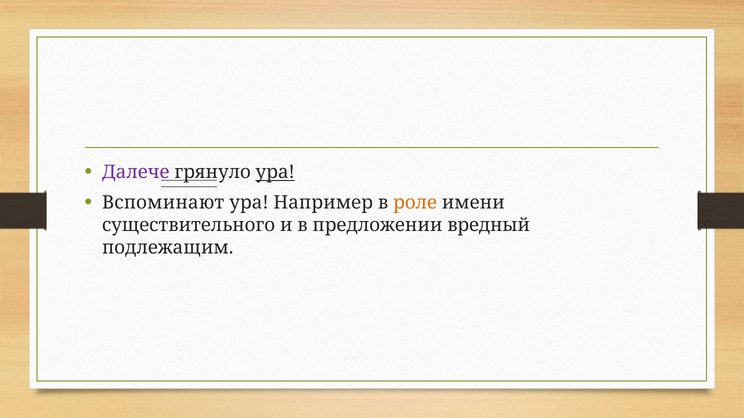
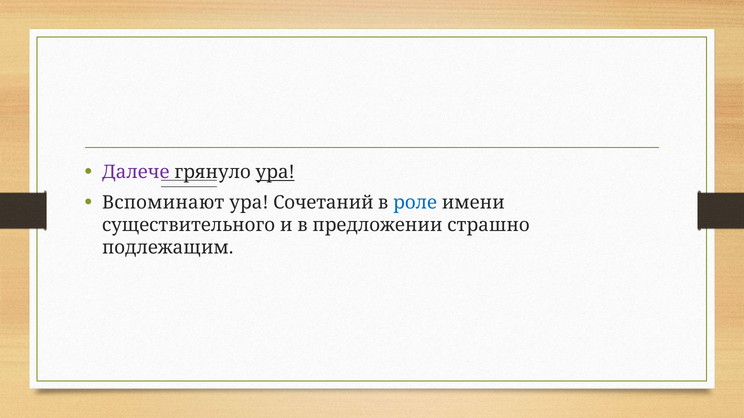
Например: Например -> Сочетаний
роле colour: orange -> blue
вредный: вредный -> страшно
